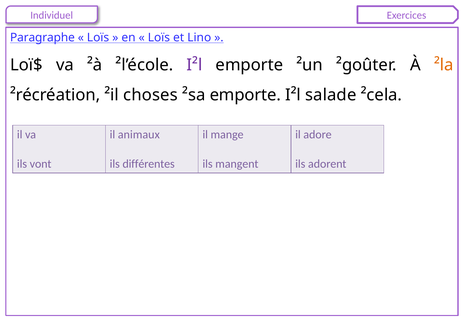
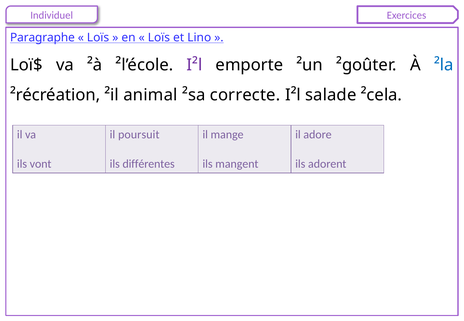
²la colour: orange -> blue
choses: choses -> animal
²sa emporte: emporte -> correcte
animaux: animaux -> poursuit
